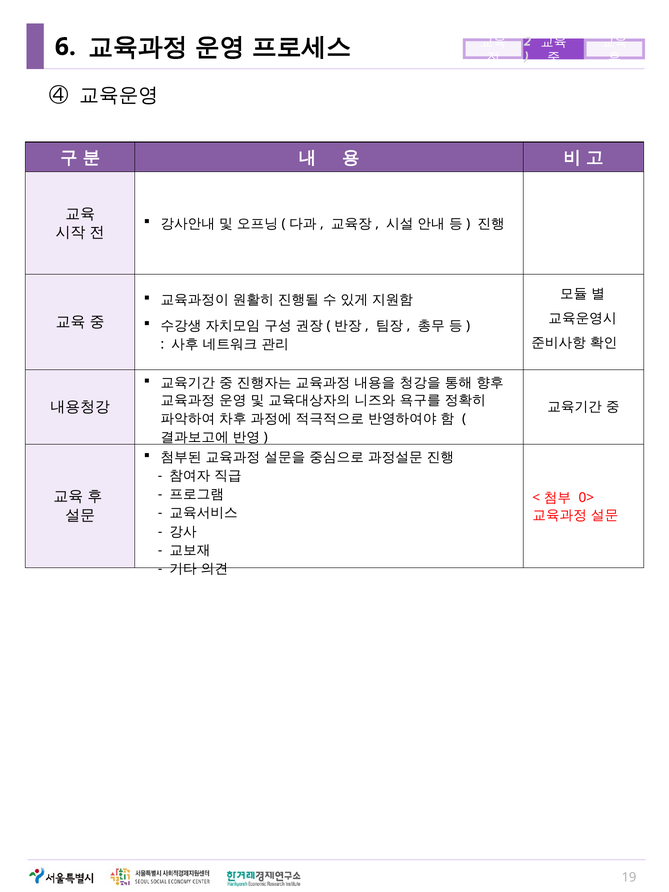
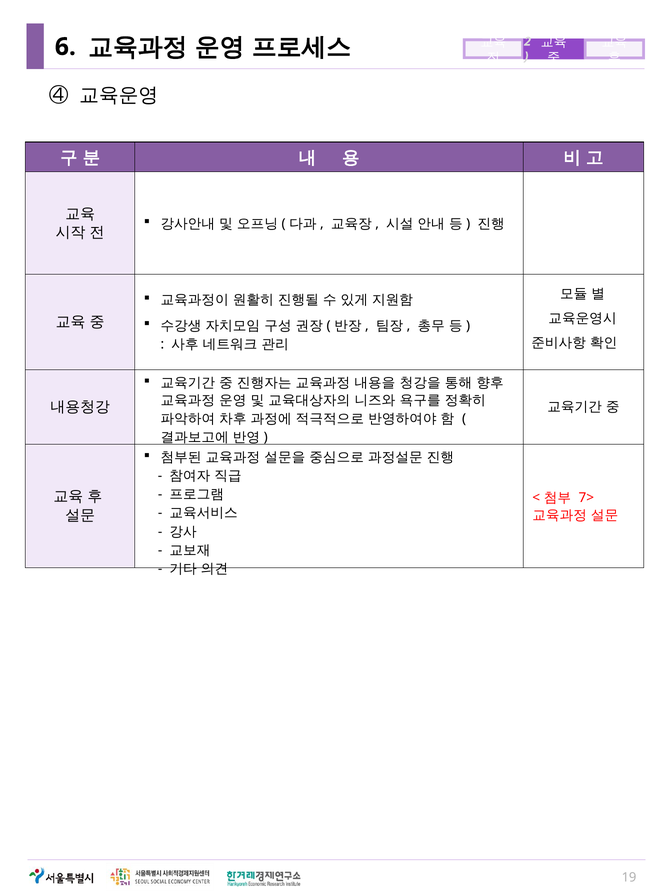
0>: 0> -> 7>
